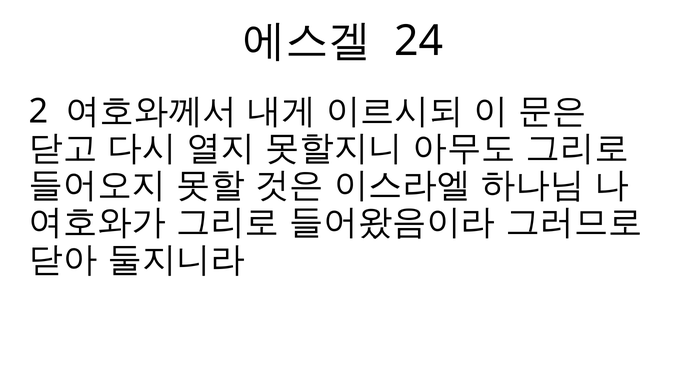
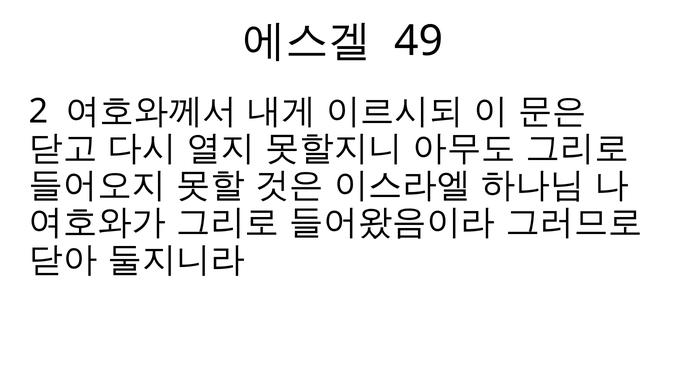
24: 24 -> 49
